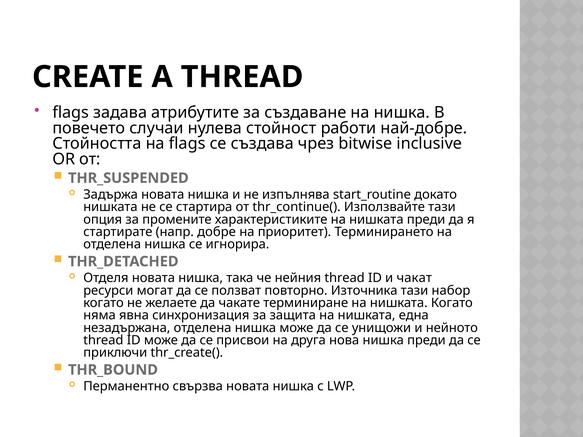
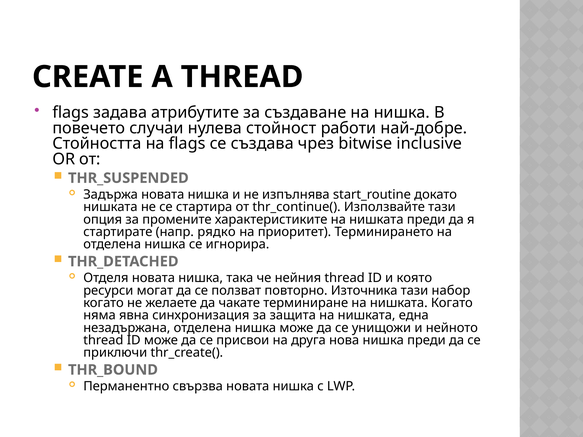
добре: добре -> рядко
чакат: чакат -> която
